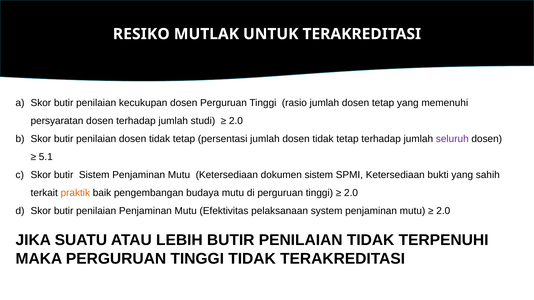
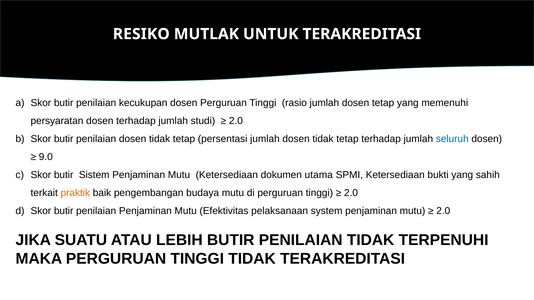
seluruh colour: purple -> blue
5.1: 5.1 -> 9.0
dokumen sistem: sistem -> utama
